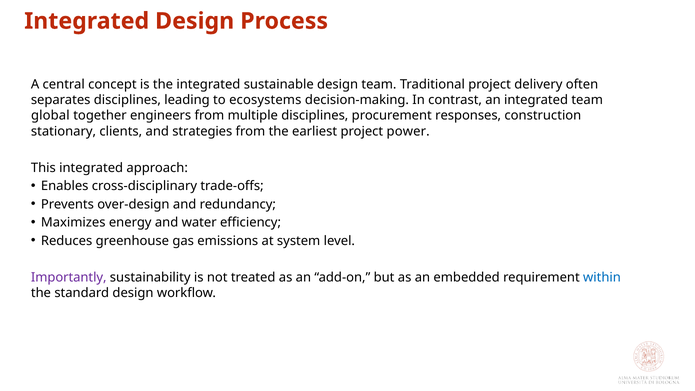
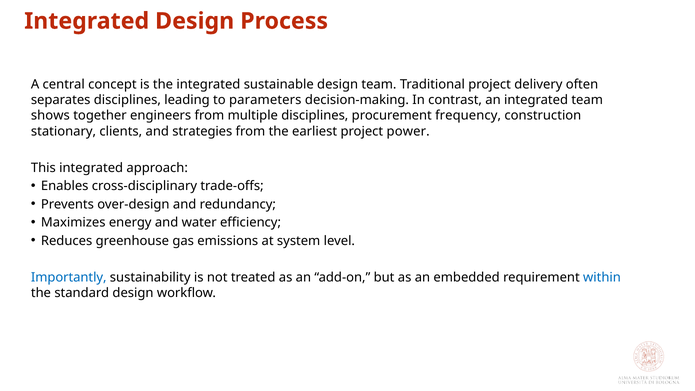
ecosystems: ecosystems -> parameters
global: global -> shows
responses: responses -> frequency
Importantly colour: purple -> blue
